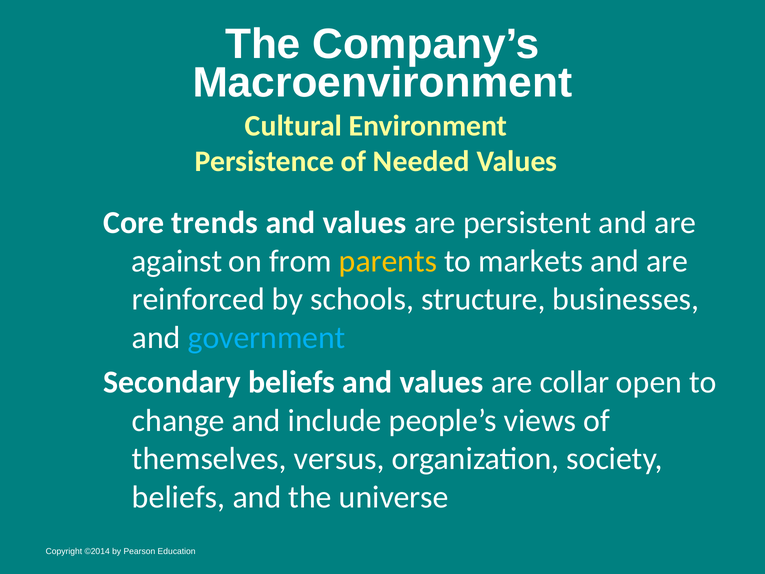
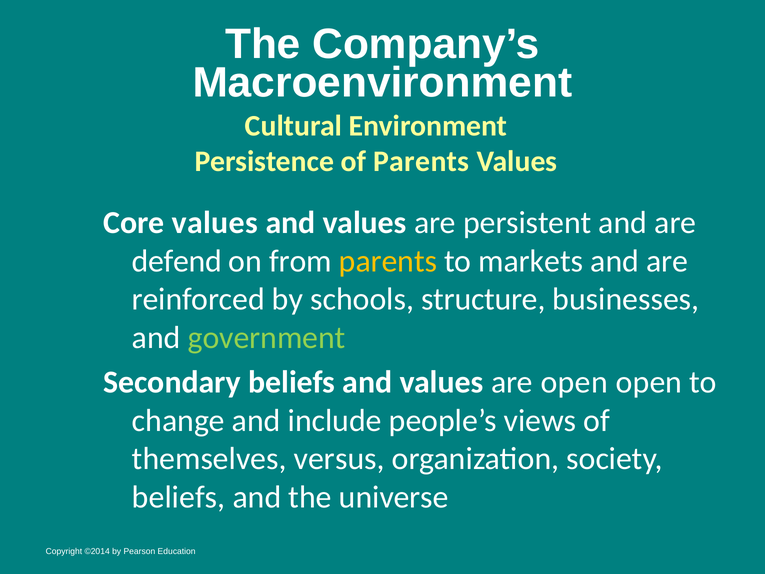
of Needed: Needed -> Parents
Core trends: trends -> values
against: against -> defend
government colour: light blue -> light green
are collar: collar -> open
